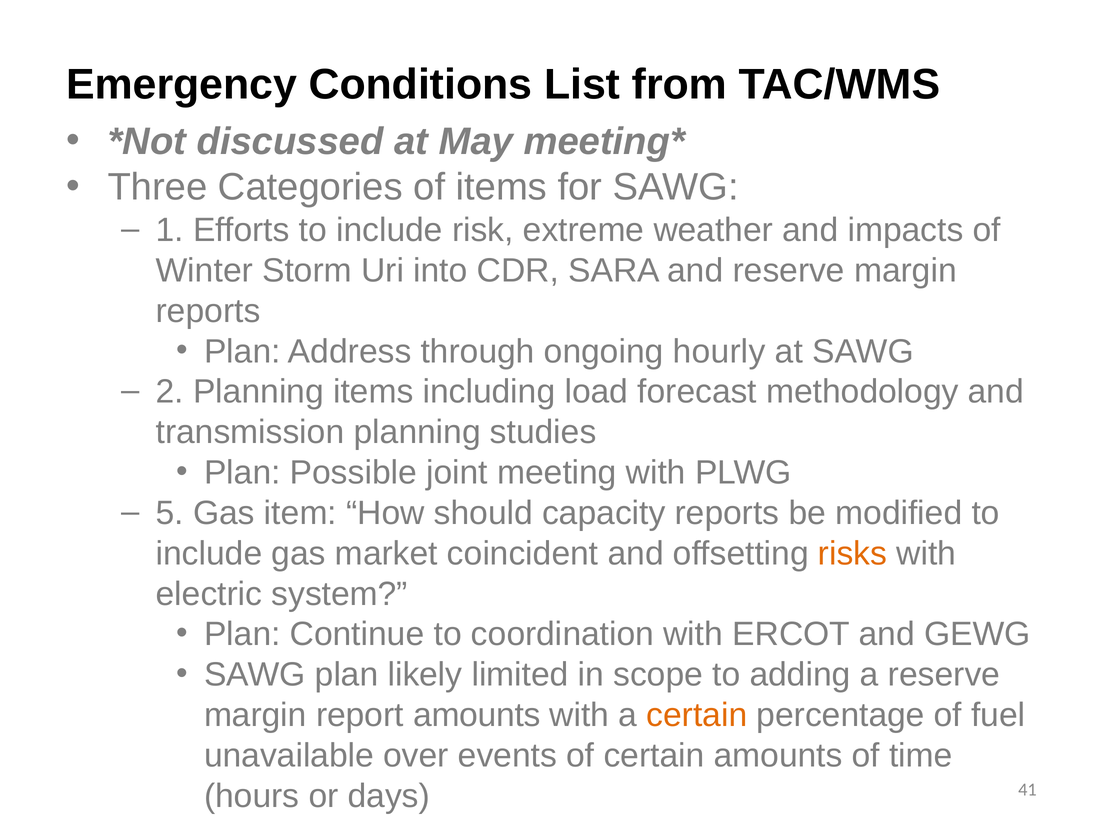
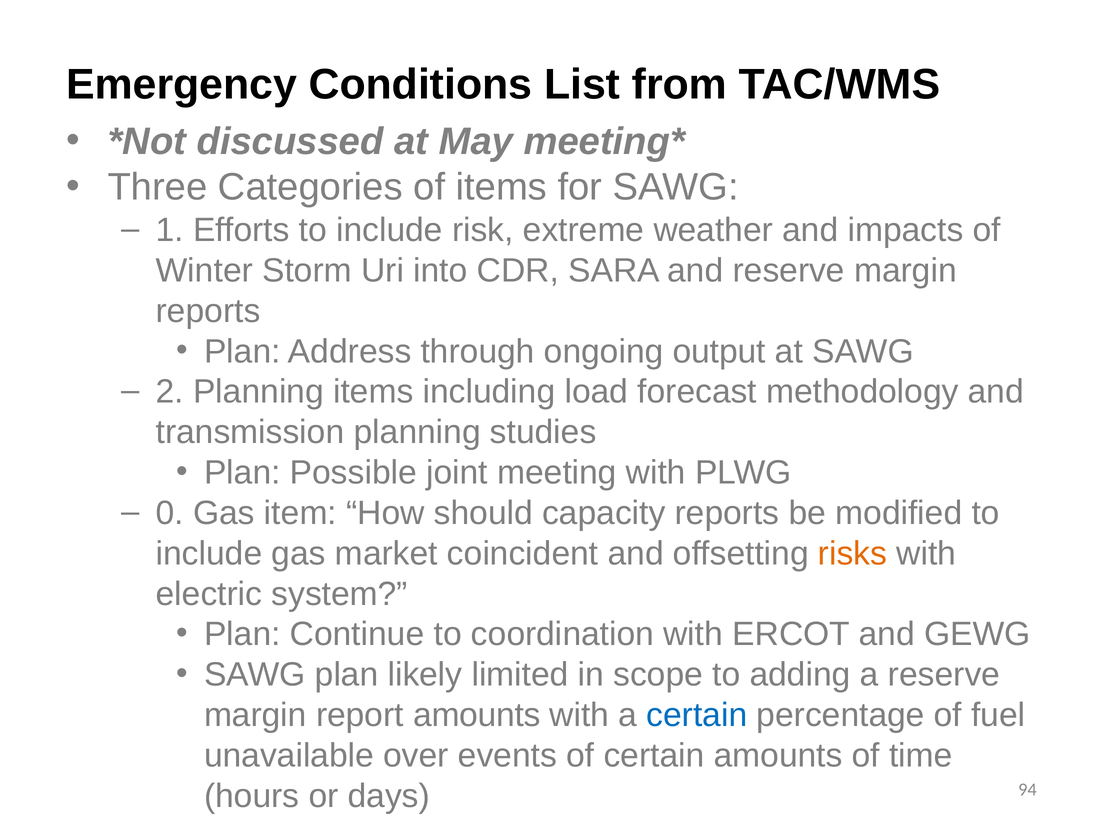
hourly: hourly -> output
5: 5 -> 0
certain at (697, 715) colour: orange -> blue
41: 41 -> 94
